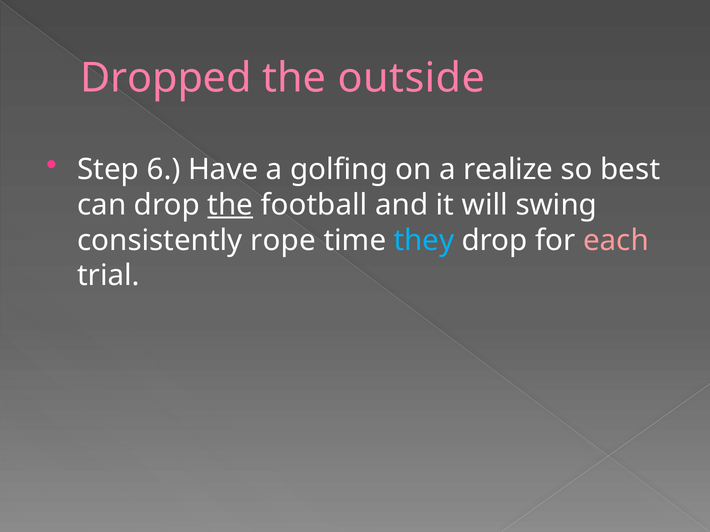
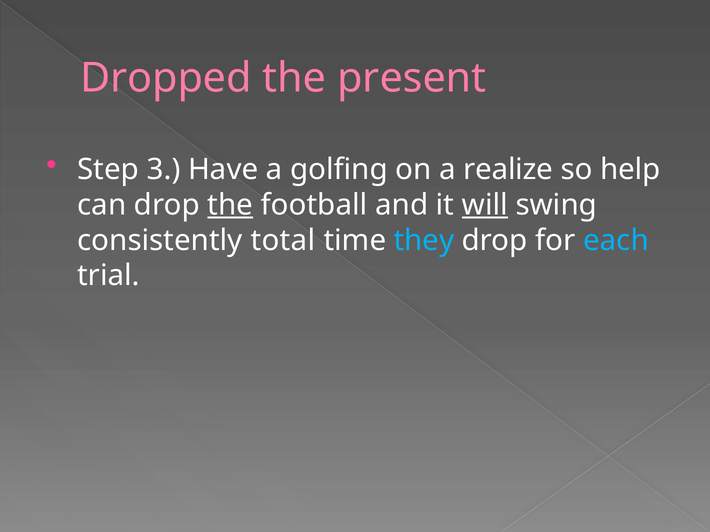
outside: outside -> present
6: 6 -> 3
best: best -> help
will underline: none -> present
rope: rope -> total
each colour: pink -> light blue
